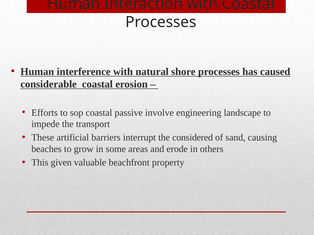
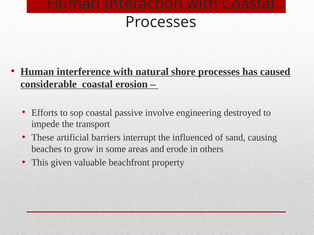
landscape: landscape -> destroyed
considered: considered -> influenced
